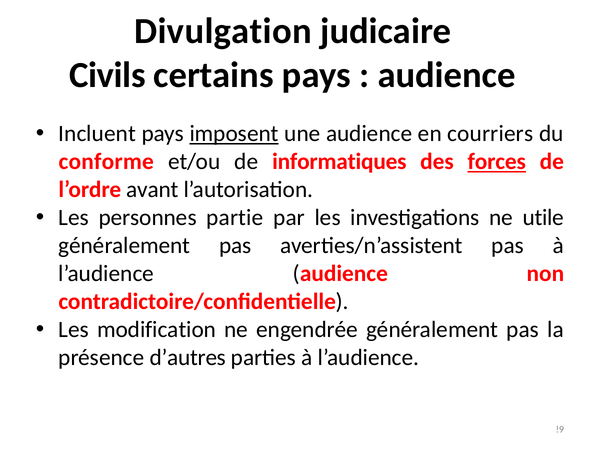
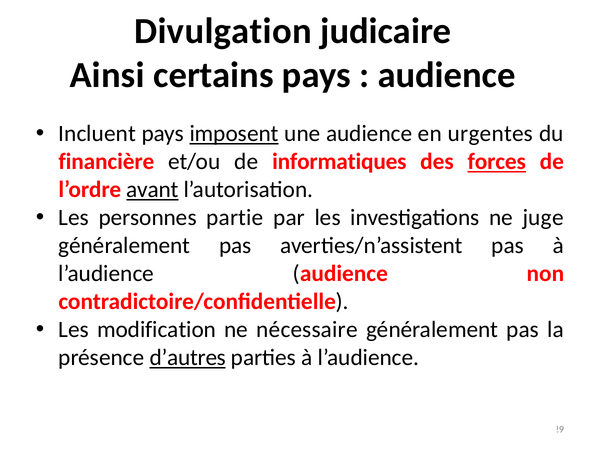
Civils: Civils -> Ainsi
courriers: courriers -> urgentes
conforme: conforme -> financière
avant underline: none -> present
utile: utile -> juge
engendrée: engendrée -> nécessaire
d’autres underline: none -> present
